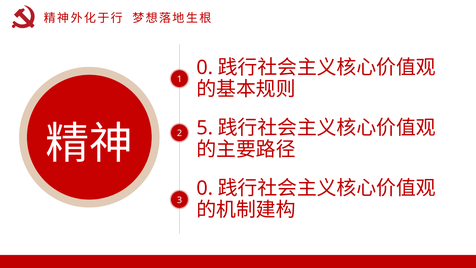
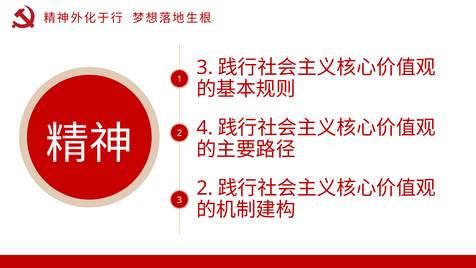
1 0: 0 -> 3
5: 5 -> 4
3 0: 0 -> 2
